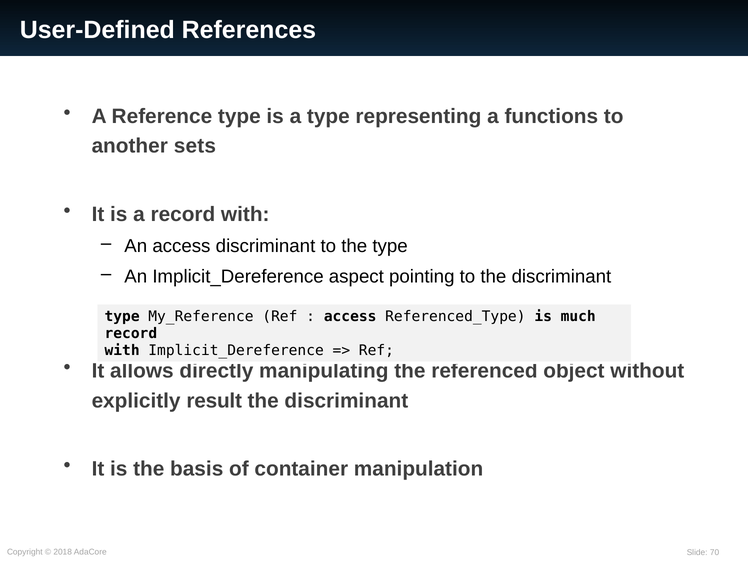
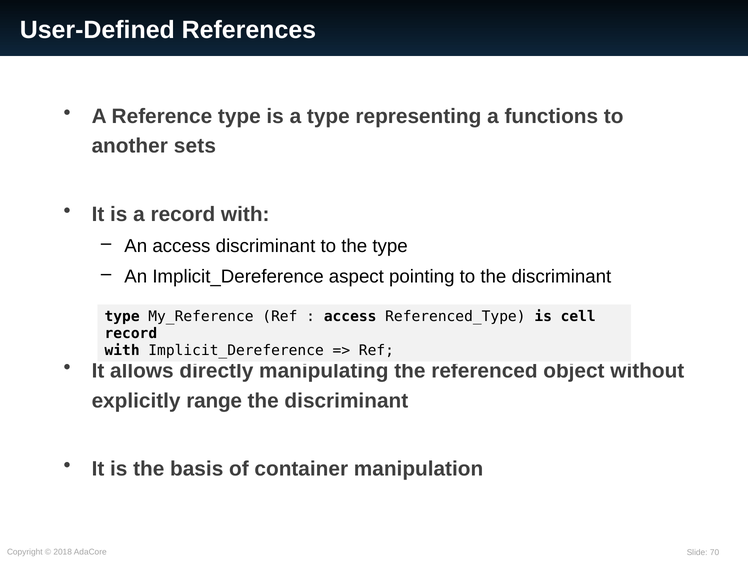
much: much -> cell
result: result -> range
